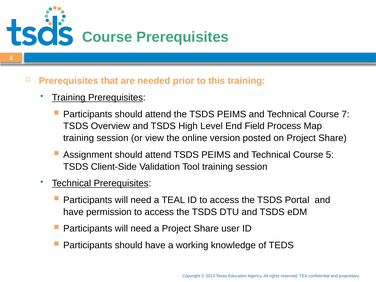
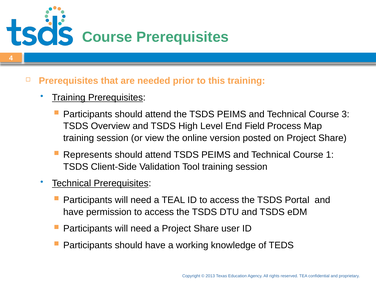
7: 7 -> 3
Assignment: Assignment -> Represents
5: 5 -> 1
